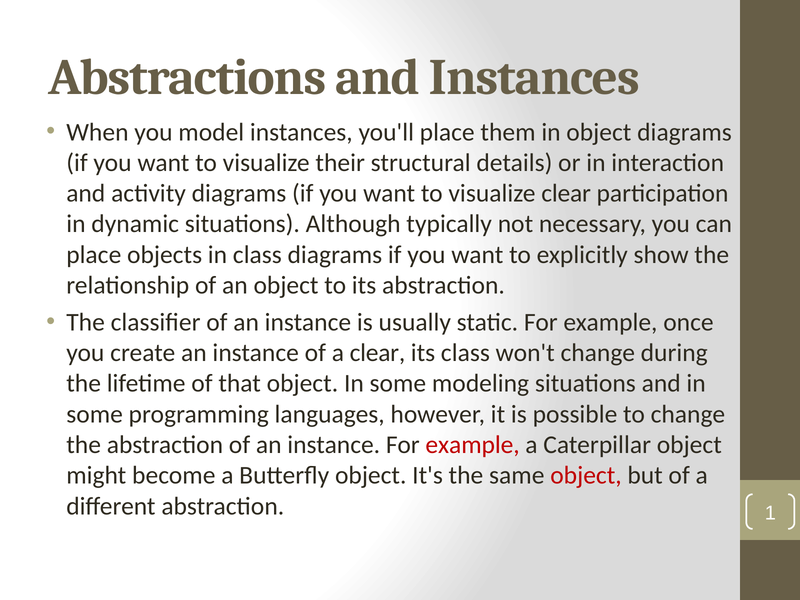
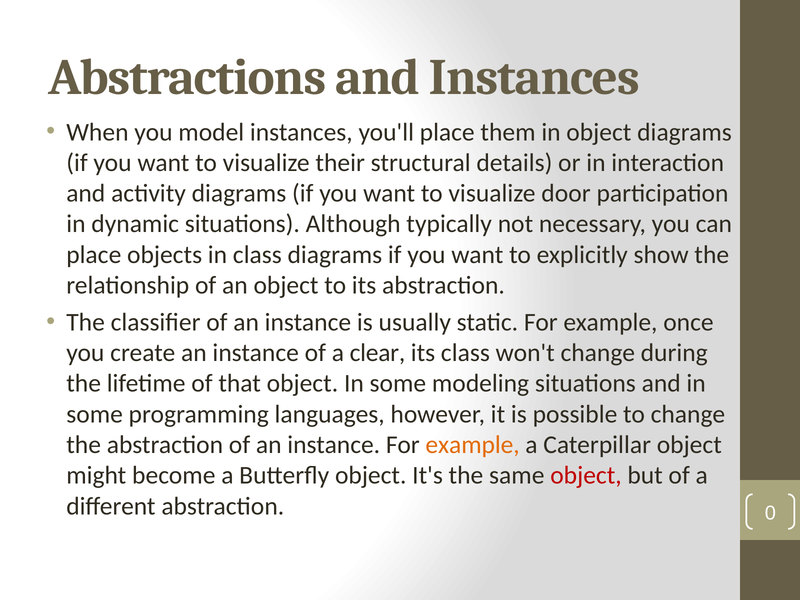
visualize clear: clear -> door
example at (473, 445) colour: red -> orange
1: 1 -> 0
